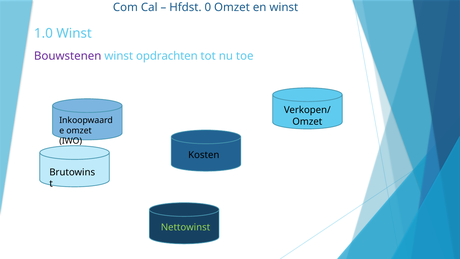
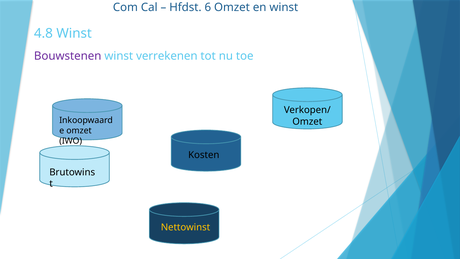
0: 0 -> 6
1.0: 1.0 -> 4.8
opdrachten: opdrachten -> verrekenen
Nettowinst colour: light green -> yellow
